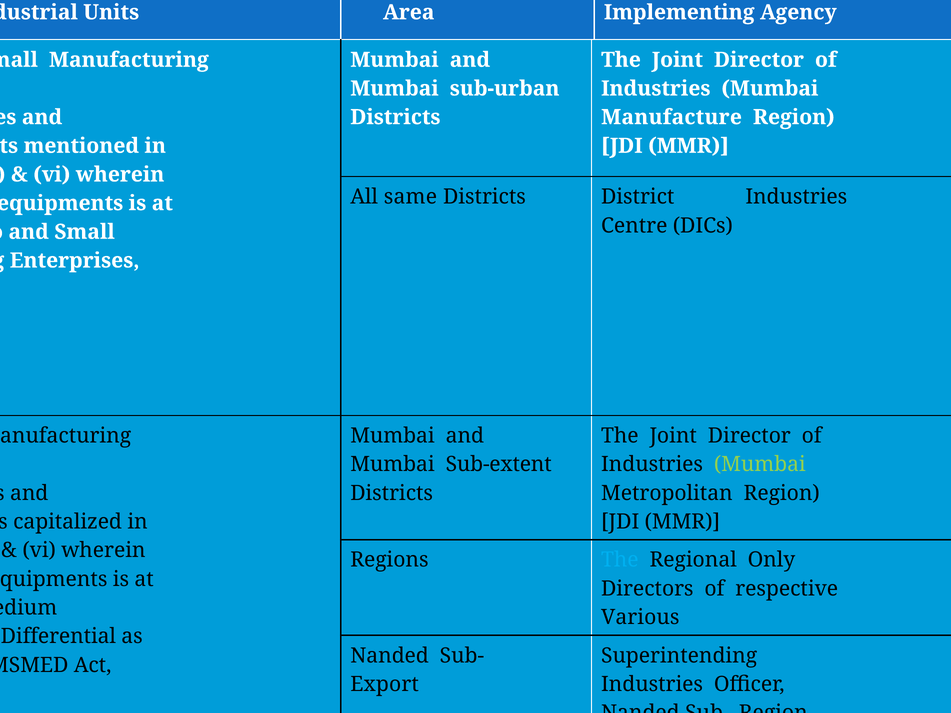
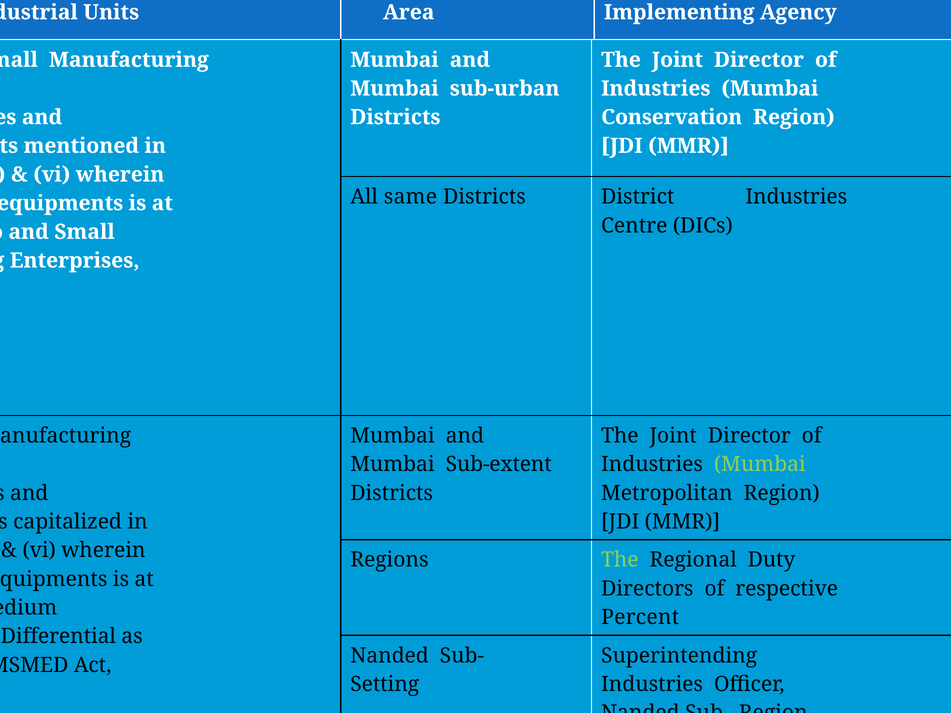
Manufacture: Manufacture -> Conservation
The at (620, 560) colour: light blue -> light green
Only: Only -> Duty
Various: Various -> Percent
Export: Export -> Setting
